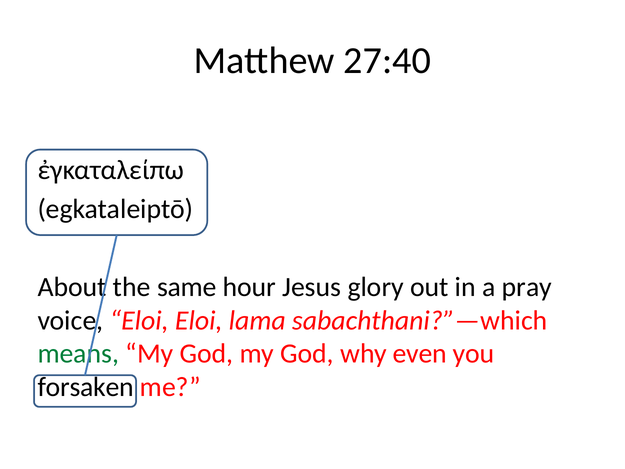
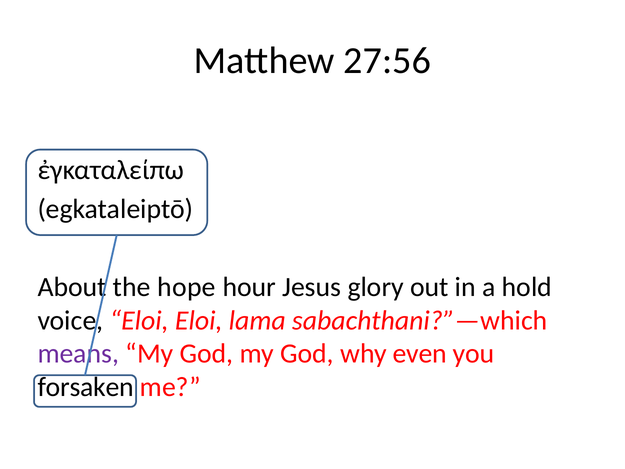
27:40: 27:40 -> 27:56
same: same -> hope
pray: pray -> hold
means colour: green -> purple
